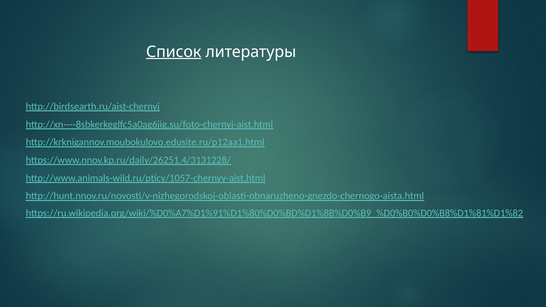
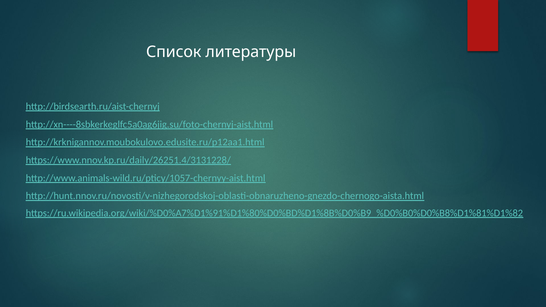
Список underline: present -> none
